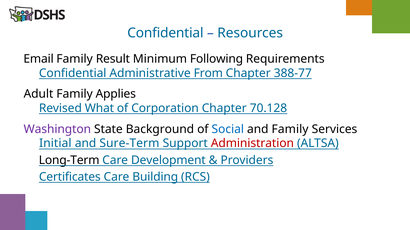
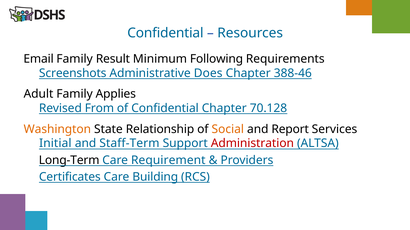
Confidential at (73, 73): Confidential -> Screenshots
From: From -> Does
388-77: 388-77 -> 388-46
What: What -> From
of Corporation: Corporation -> Confidential
Washington colour: purple -> orange
Background: Background -> Relationship
Social colour: blue -> orange
and Family: Family -> Report
Sure-Term: Sure-Term -> Staff-Term
Development: Development -> Requirement
